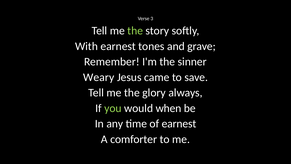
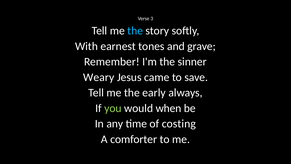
the at (135, 31) colour: light green -> light blue
glory: glory -> early
of earnest: earnest -> costing
